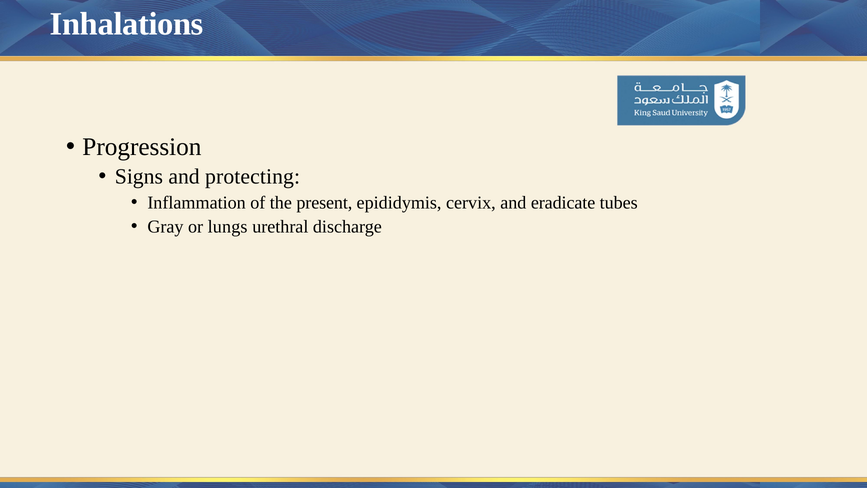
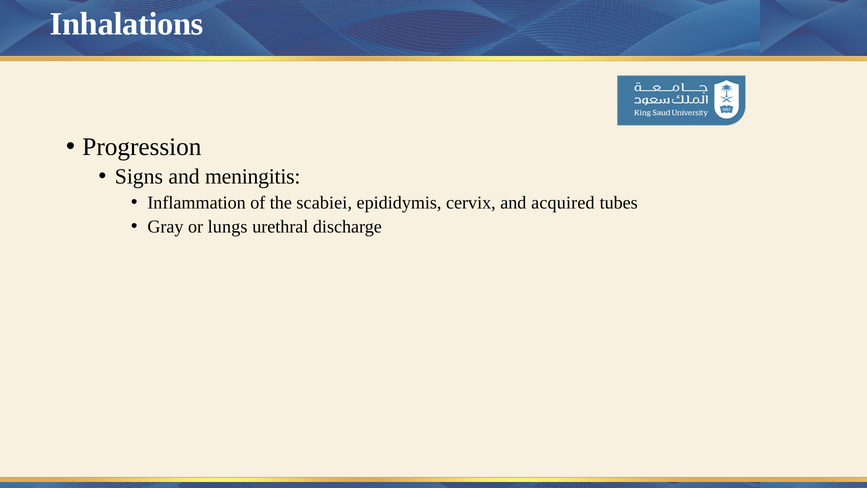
protecting: protecting -> meningitis
present: present -> scabiei
eradicate: eradicate -> acquired
